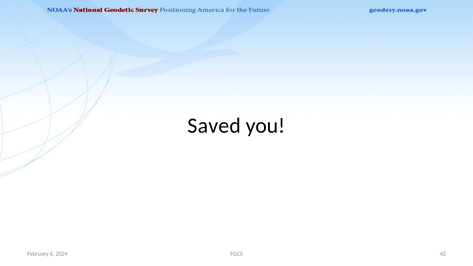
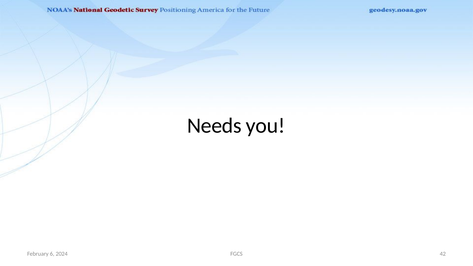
Saved: Saved -> Needs
